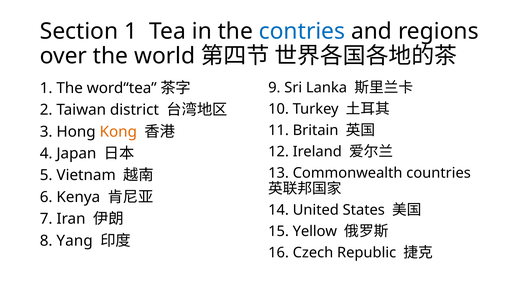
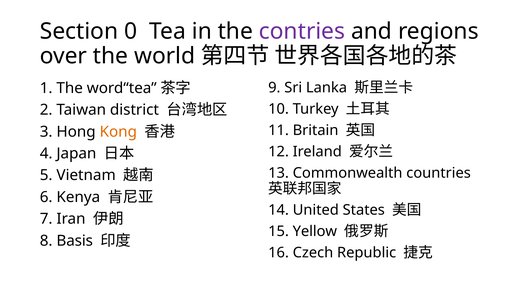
Section 1: 1 -> 0
contries colour: blue -> purple
Yang: Yang -> Basis
